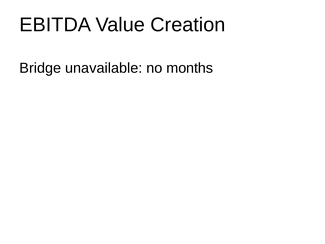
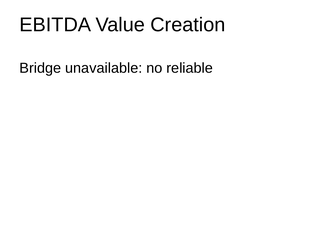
months: months -> reliable
